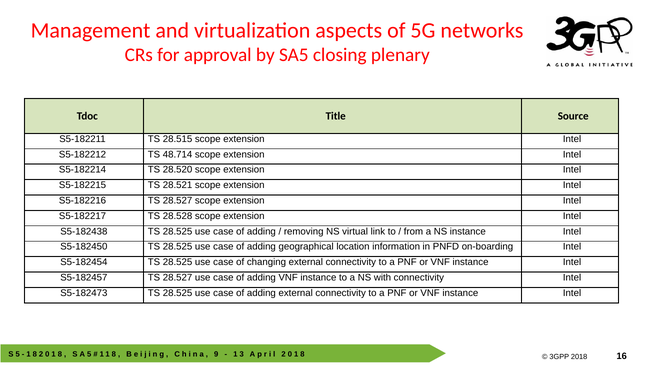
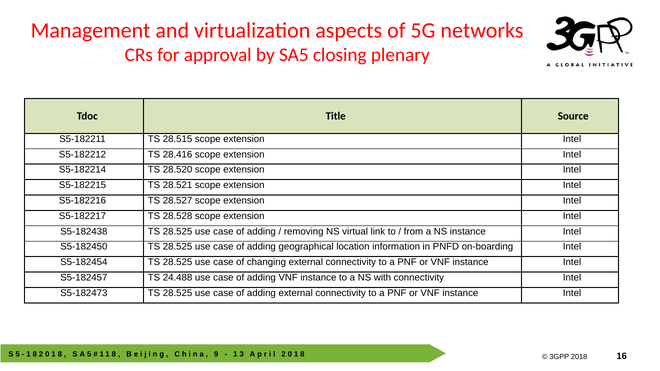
48.714: 48.714 -> 28.416
S5-182457 TS 28.527: 28.527 -> 24.488
